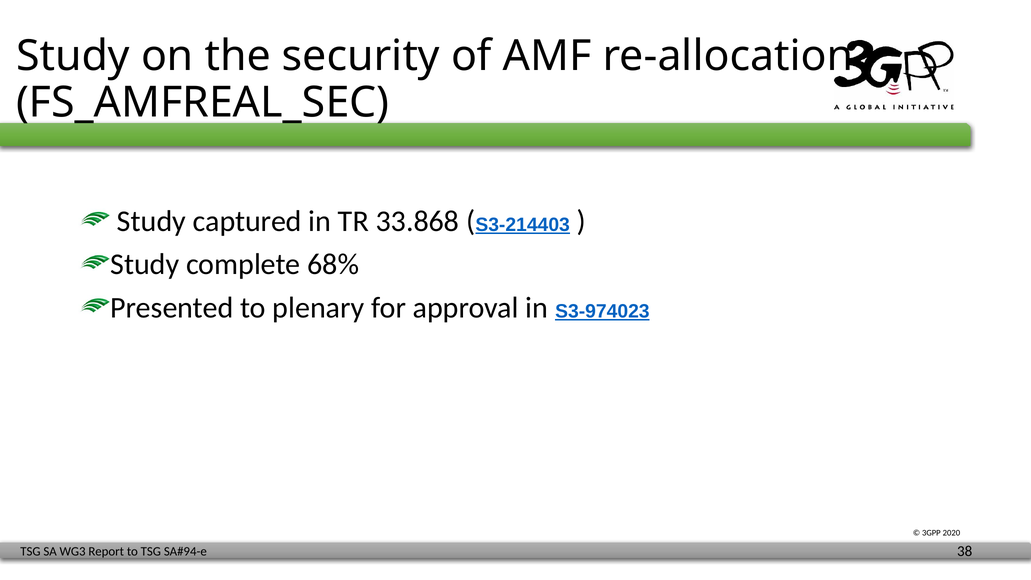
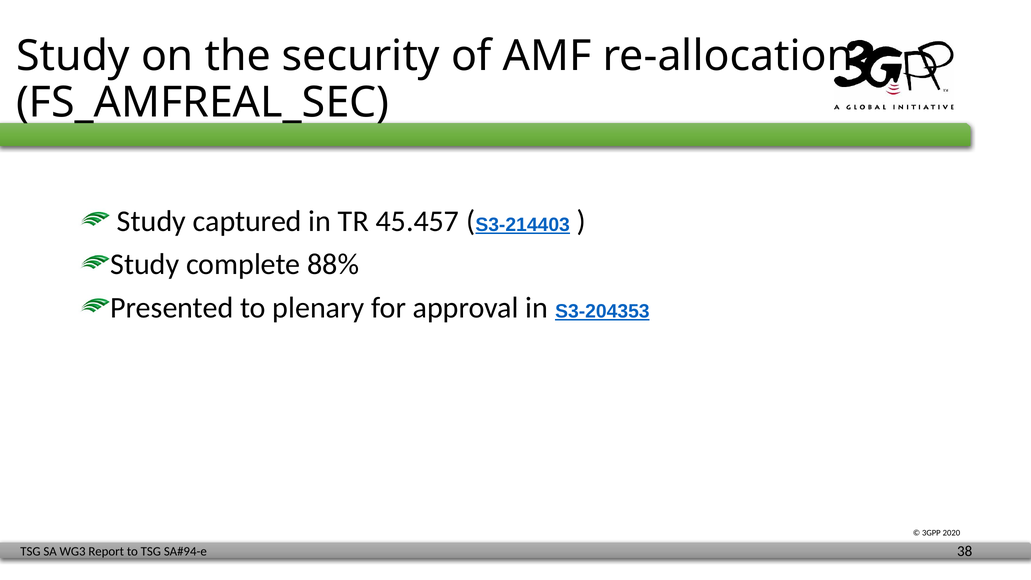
33.868: 33.868 -> 45.457
68%: 68% -> 88%
S3-974023: S3-974023 -> S3-204353
